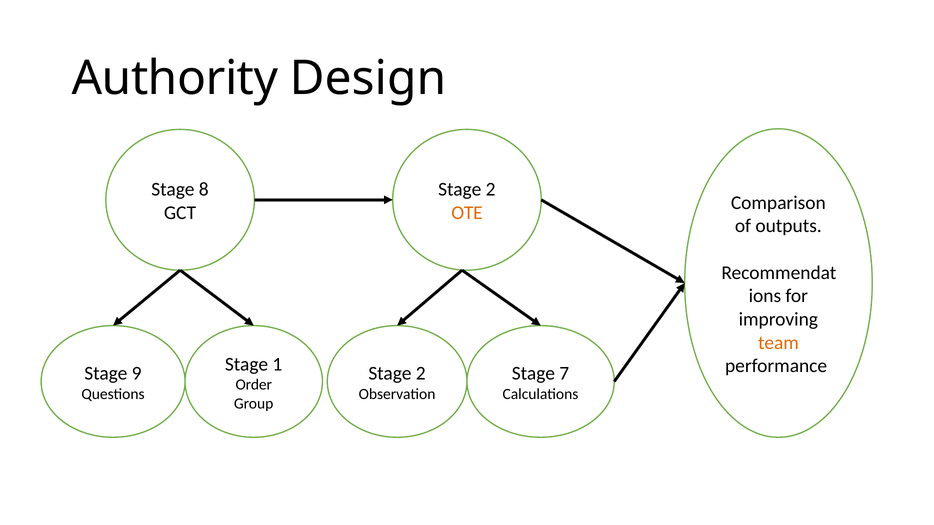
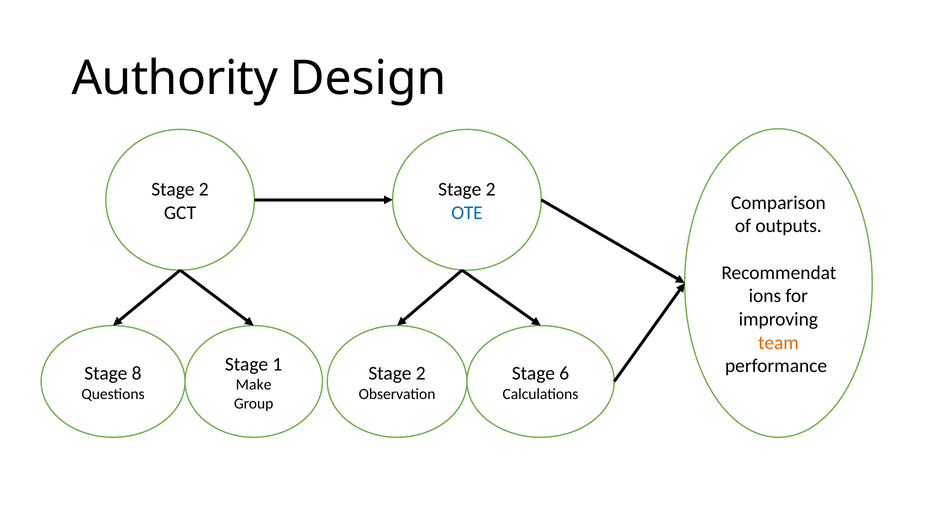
8 at (204, 190): 8 -> 2
OTE colour: orange -> blue
9: 9 -> 8
7: 7 -> 6
Order: Order -> Make
